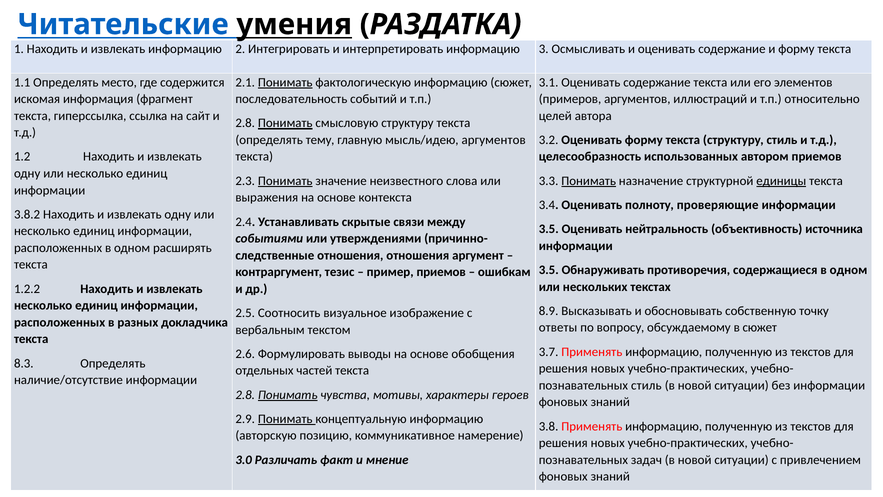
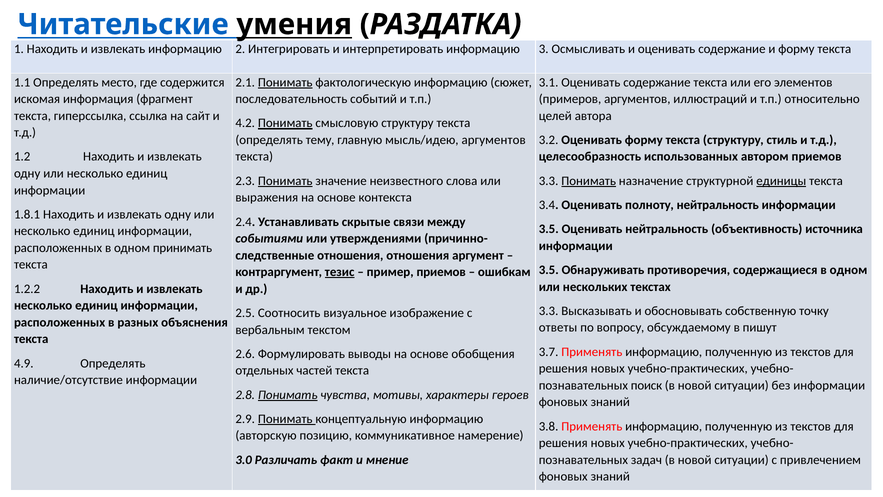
2.8 at (245, 123): 2.8 -> 4.2
полноту проверяющие: проверяющие -> нейтральность
3.8.2: 3.8.2 -> 1.8.1
расширять: расширять -> принимать
тезис underline: none -> present
8.9 at (549, 311): 8.9 -> 3.3
докладчика: докладчика -> объяснения
в сюжет: сюжет -> пишут
8.3: 8.3 -> 4.9
стиль at (646, 385): стиль -> поиск
